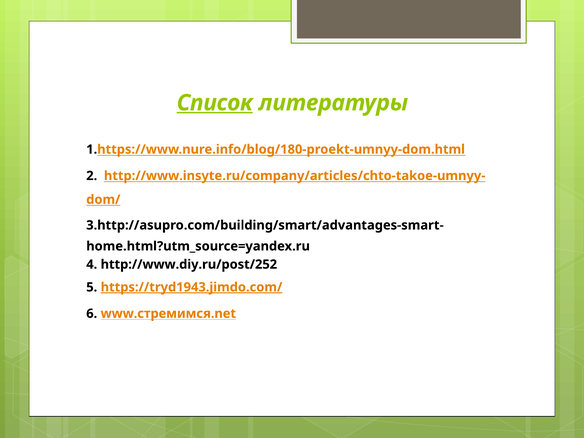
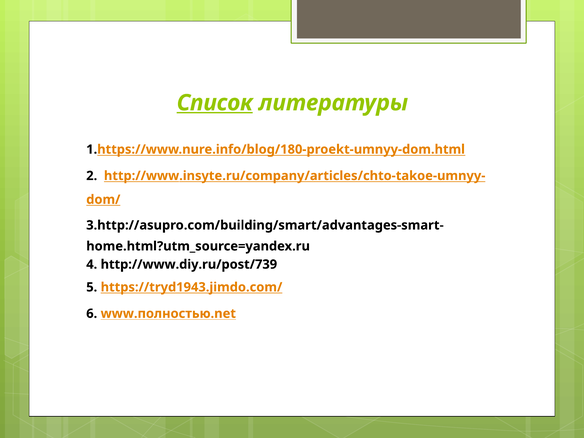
http://www.diy.ru/post/252: http://www.diy.ru/post/252 -> http://www.diy.ru/post/739
https://tryd1943.jimdo.com/ underline: present -> none
www.стремимся.net: www.стремимся.net -> www.полностью.net
